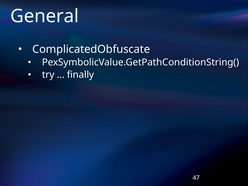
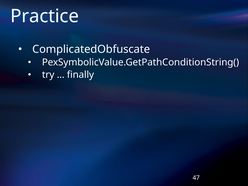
General: General -> Practice
